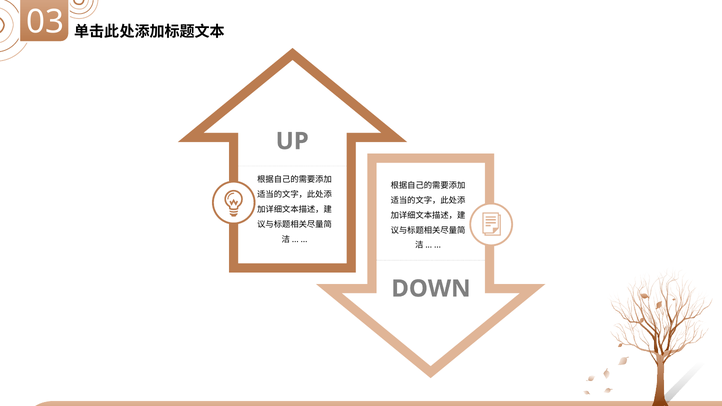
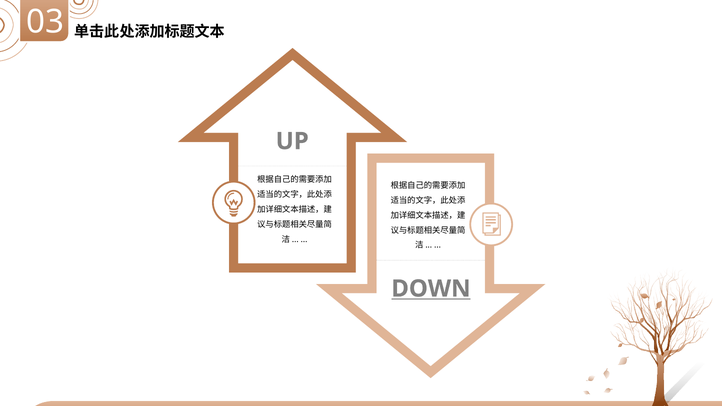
DOWN underline: none -> present
